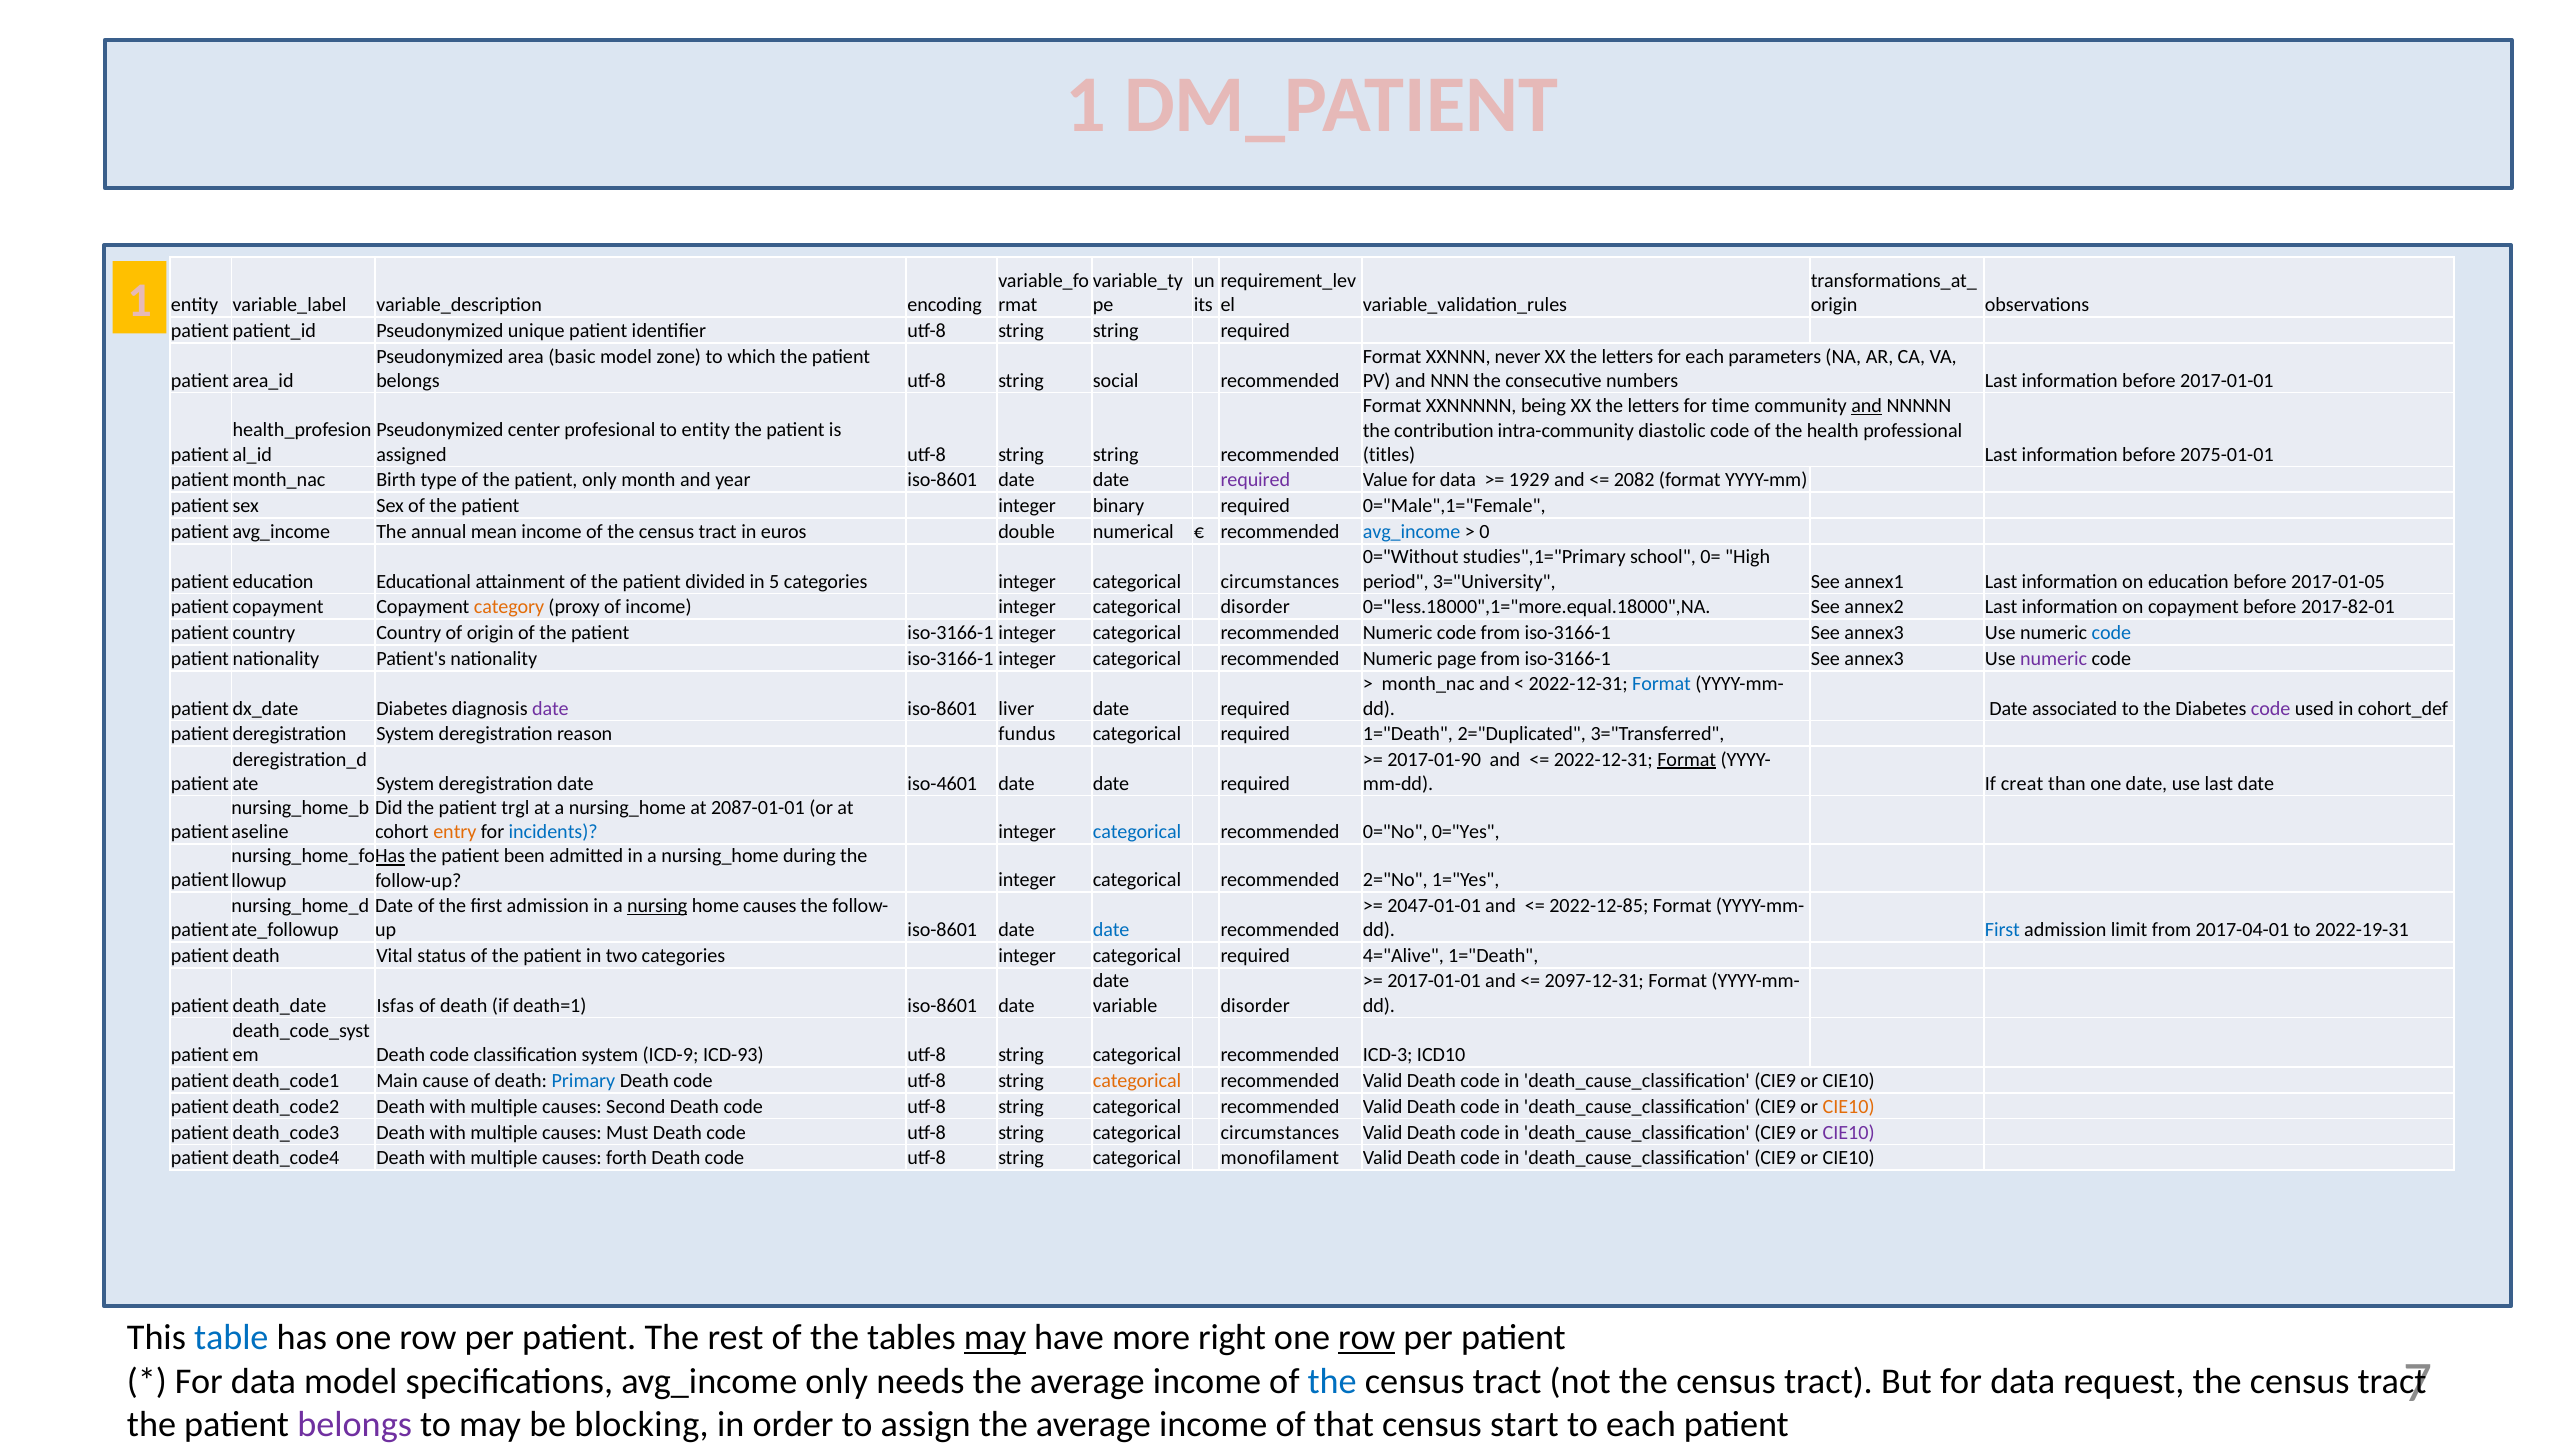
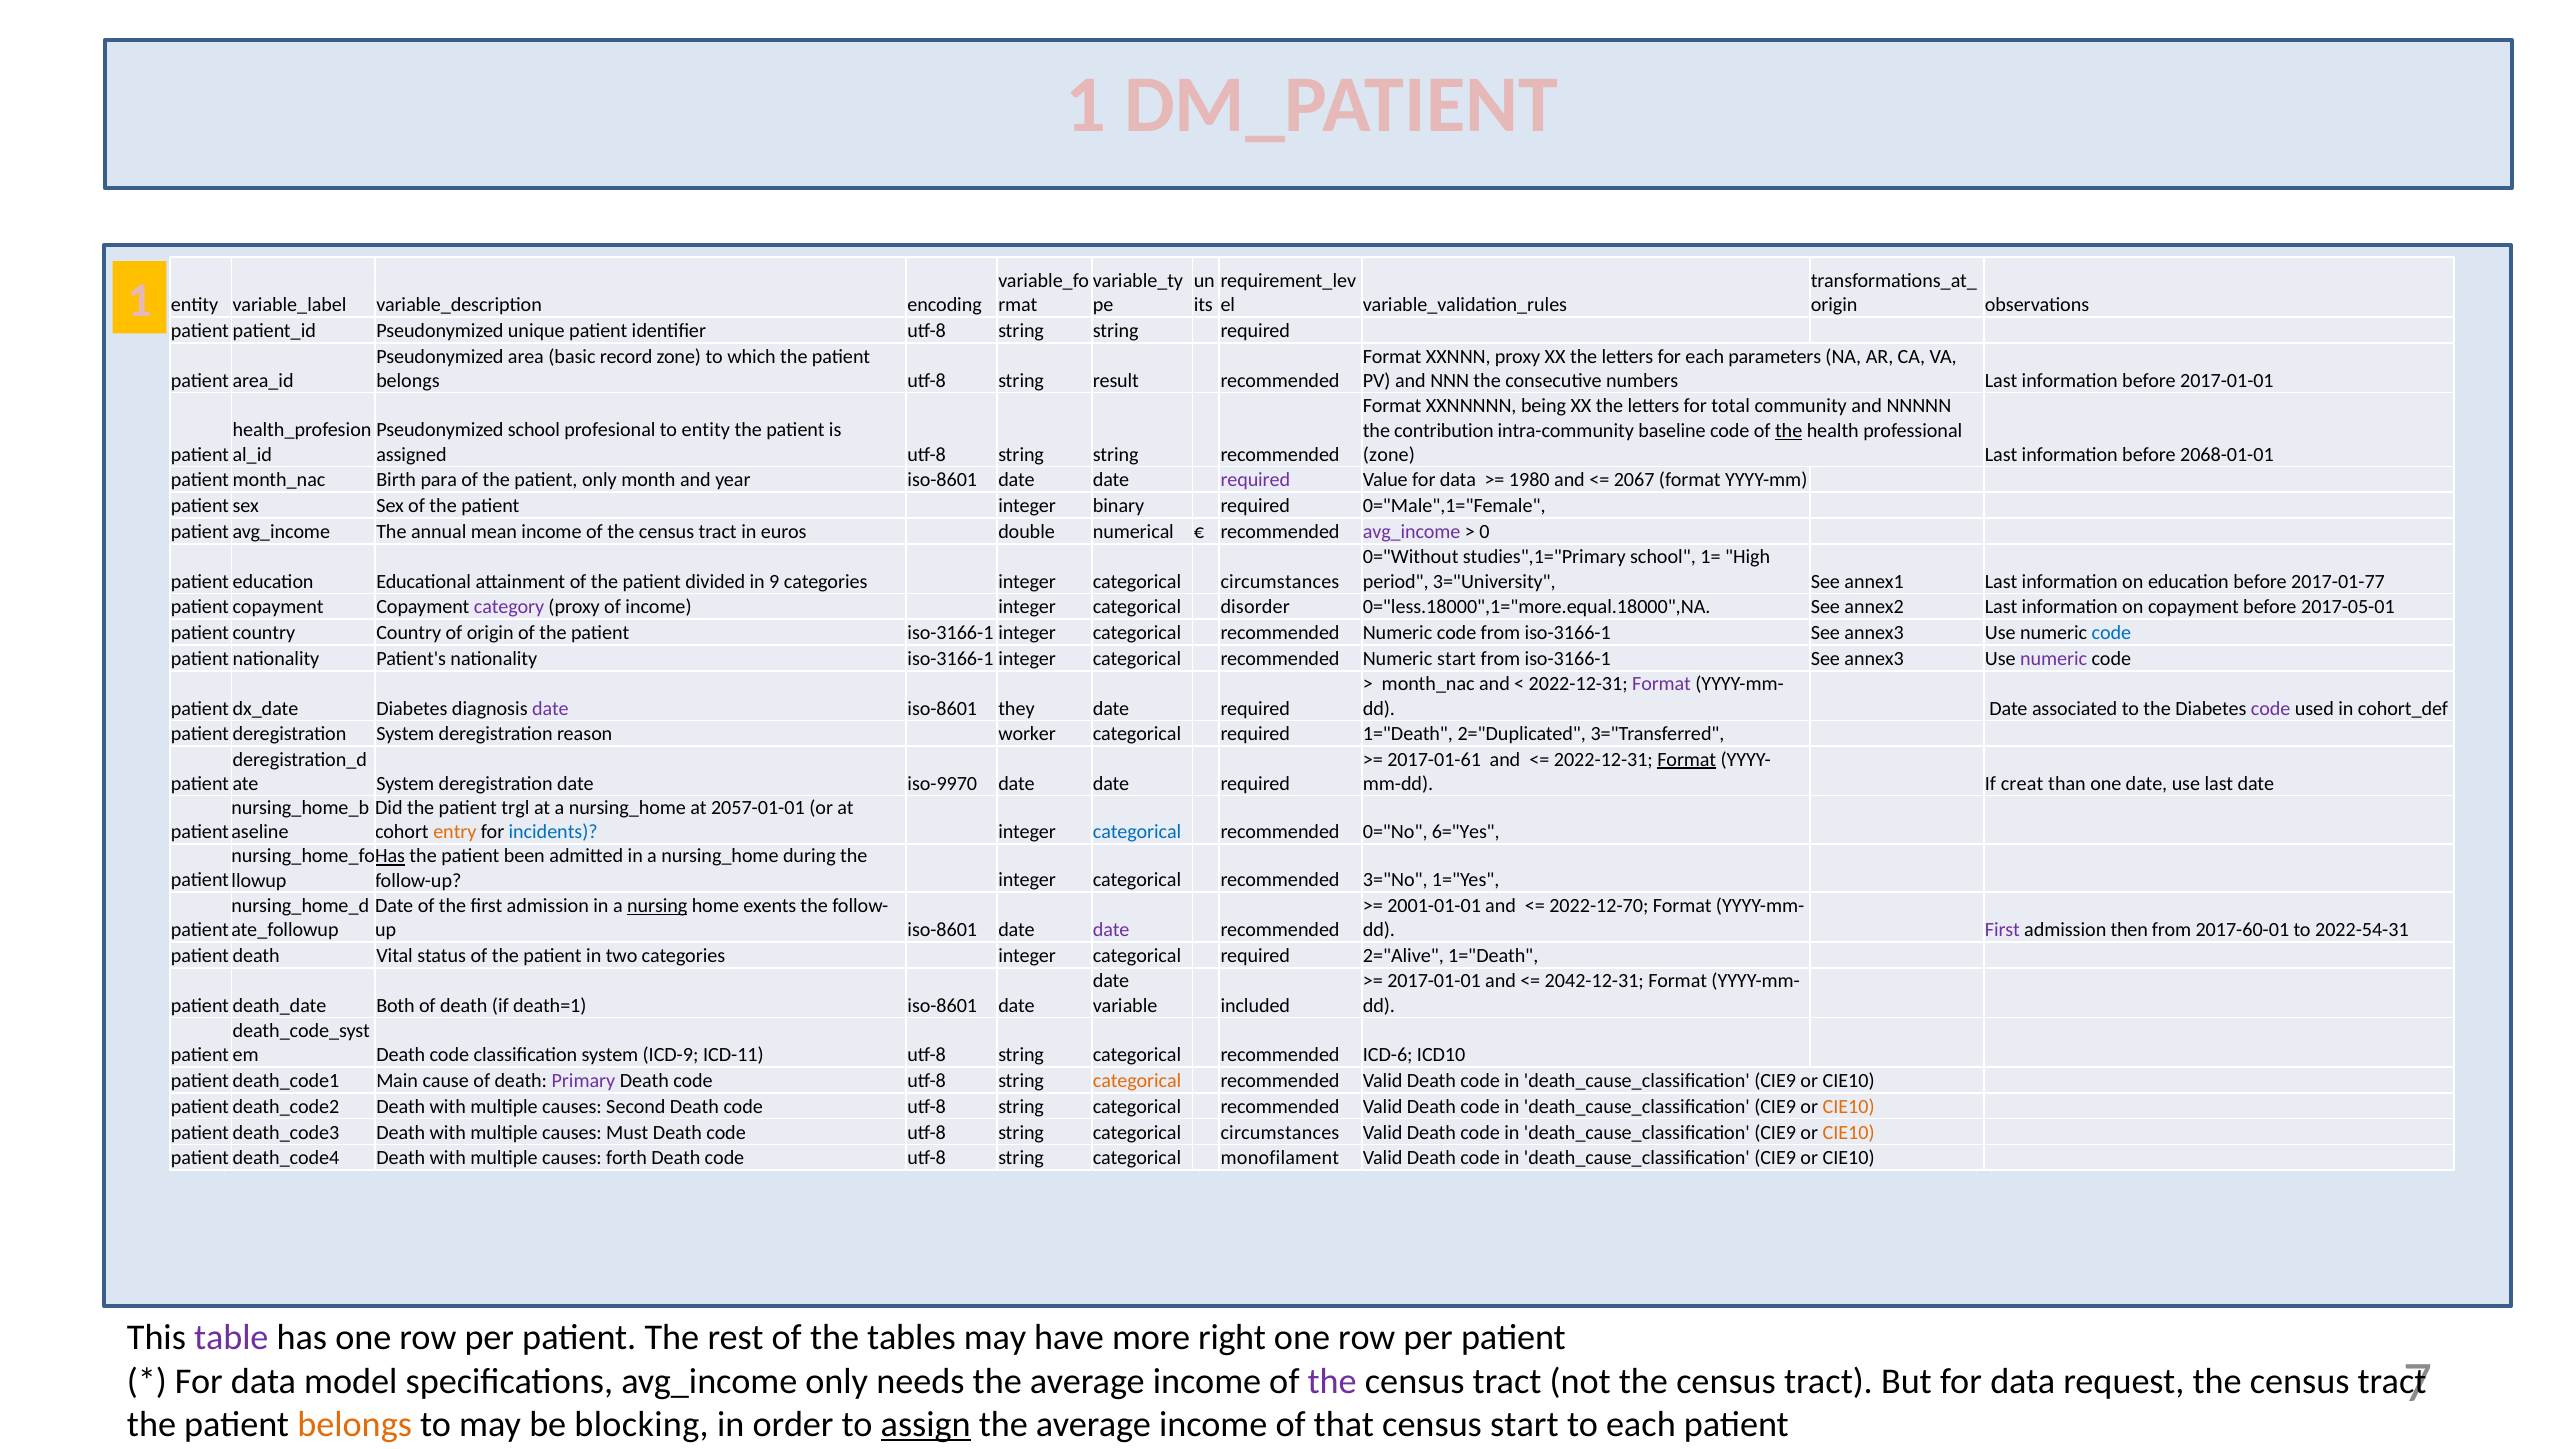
basic model: model -> record
XXNNN never: never -> proxy
social: social -> result
time: time -> total
and at (1867, 406) underline: present -> none
Pseudonymized center: center -> school
diastolic: diastolic -> baseline
the at (1789, 431) underline: none -> present
titles at (1389, 455): titles -> zone
2075-01-01: 2075-01-01 -> 2068-01-01
type: type -> para
1929: 1929 -> 1980
2082: 2082 -> 2067
avg_income at (1412, 532) colour: blue -> purple
0=: 0= -> 1=
5: 5 -> 9
2017-01-05: 2017-01-05 -> 2017-01-77
category colour: orange -> purple
2017-82-01: 2017-82-01 -> 2017-05-01
Numeric page: page -> start
Format at (1662, 684) colour: blue -> purple
liver: liver -> they
fundus: fundus -> worker
2017-01-90: 2017-01-90 -> 2017-01-61
iso-4601: iso-4601 -> iso-9970
2087-01-01: 2087-01-01 -> 2057-01-01
0="Yes: 0="Yes -> 6="Yes
2="No: 2="No -> 3="No
home causes: causes -> exents
2047-01-01: 2047-01-01 -> 2001-01-01
2022-12-85: 2022-12-85 -> 2022-12-70
date at (1111, 930) colour: blue -> purple
First at (2002, 930) colour: blue -> purple
limit: limit -> then
2017-04-01: 2017-04-01 -> 2017-60-01
2022-19-31: 2022-19-31 -> 2022-54-31
4="Alive: 4="Alive -> 2="Alive
2097-12-31: 2097-12-31 -> 2042-12-31
Isfas: Isfas -> Both
variable disorder: disorder -> included
ICD-93: ICD-93 -> ICD-11
ICD-3: ICD-3 -> ICD-6
Primary colour: blue -> purple
CIE10 at (1849, 1132) colour: purple -> orange
table colour: blue -> purple
may at (995, 1338) underline: present -> none
row at (1367, 1338) underline: present -> none
the at (1332, 1381) colour: blue -> purple
belongs at (355, 1425) colour: purple -> orange
assign underline: none -> present
